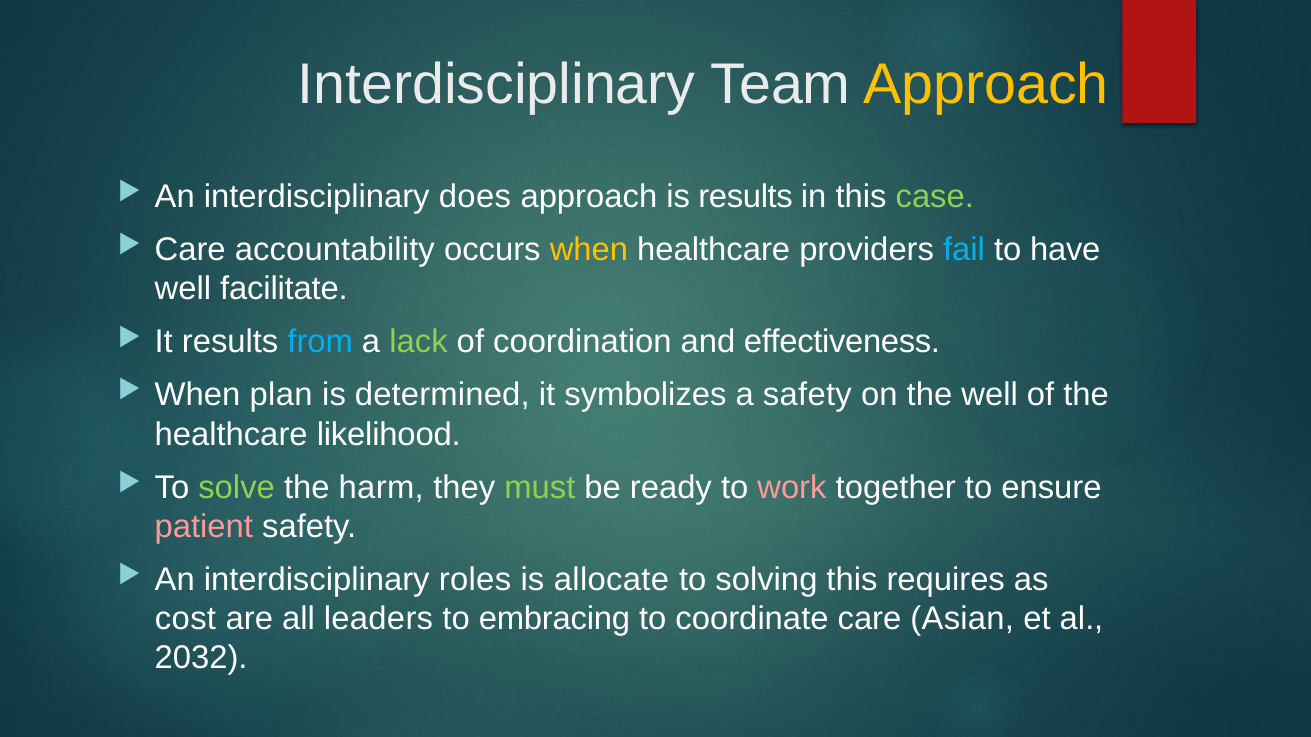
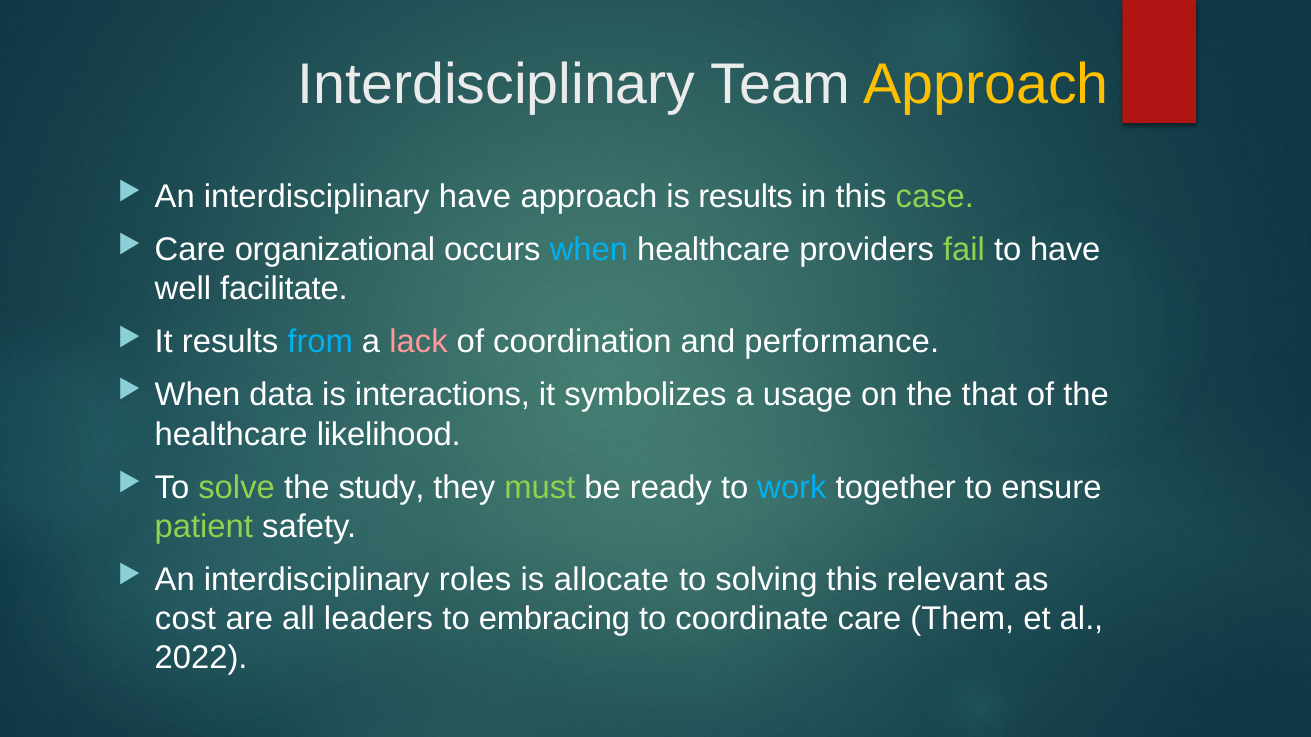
interdisciplinary does: does -> have
accountability: accountability -> organizational
when at (589, 250) colour: yellow -> light blue
fail colour: light blue -> light green
lack colour: light green -> pink
effectiveness: effectiveness -> performance
plan: plan -> data
determined: determined -> interactions
a safety: safety -> usage
the well: well -> that
harm: harm -> study
work colour: pink -> light blue
patient colour: pink -> light green
requires: requires -> relevant
Asian: Asian -> Them
2032: 2032 -> 2022
